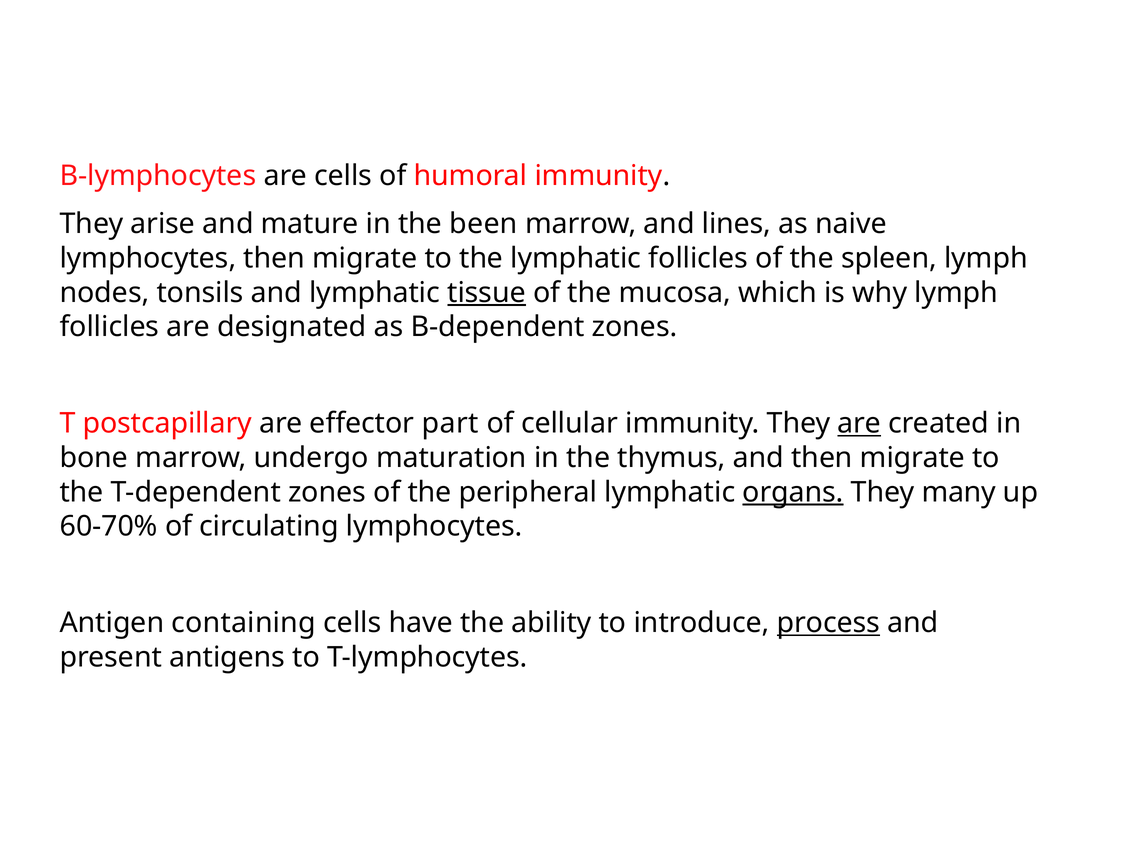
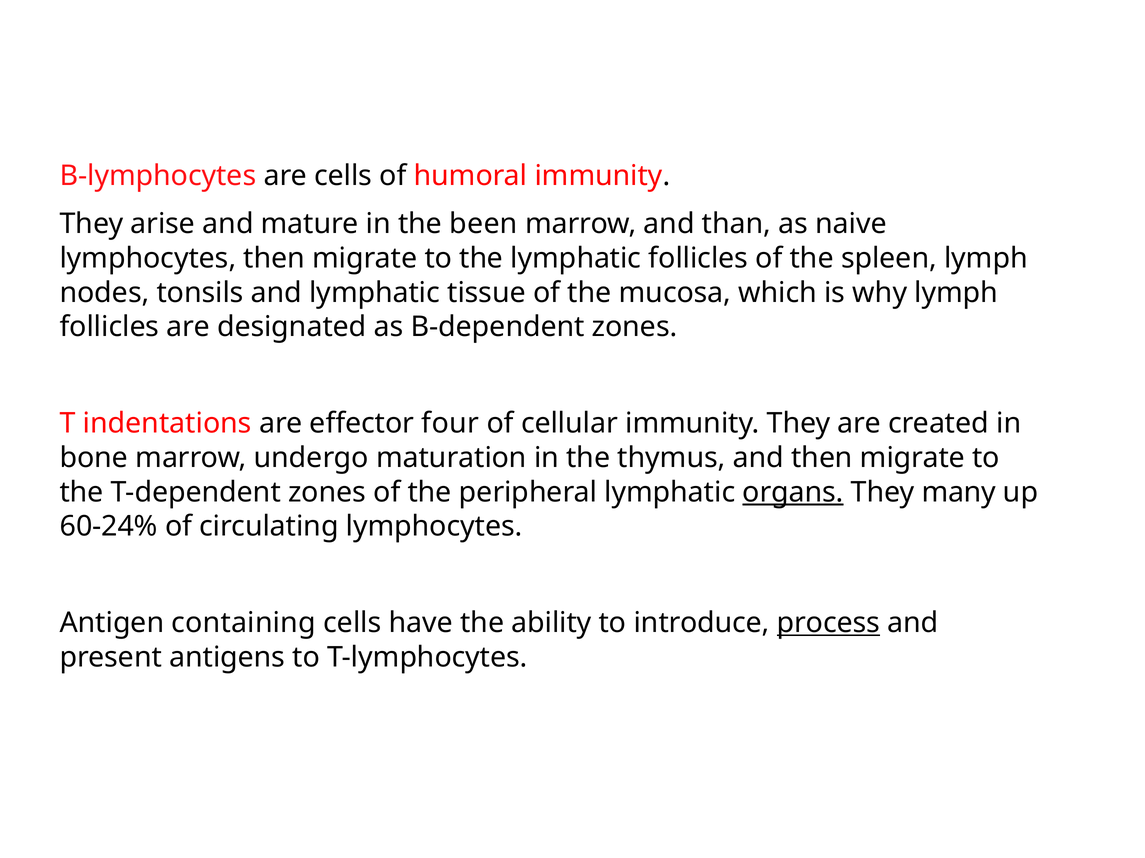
lines: lines -> than
tissue underline: present -> none
postcapillary: postcapillary -> indentations
part: part -> four
are at (859, 424) underline: present -> none
60-70%: 60-70% -> 60-24%
